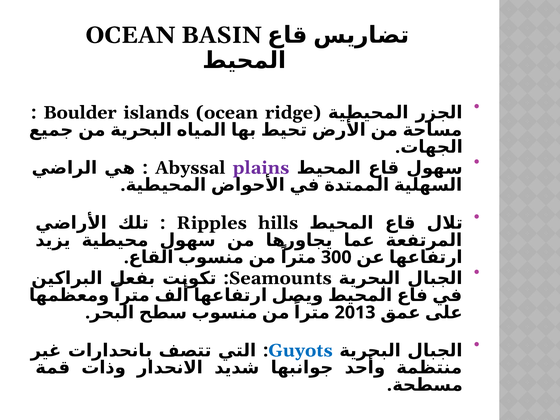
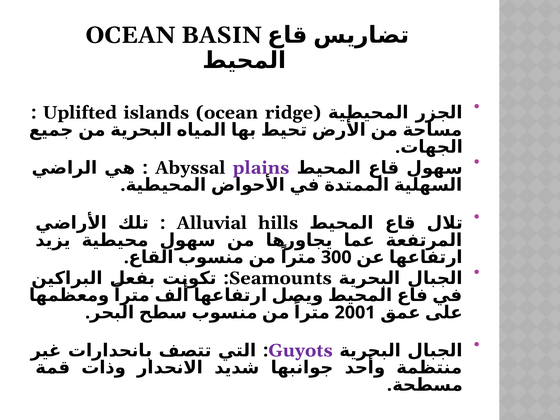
Boulder: Boulder -> Uplifted
Ripples: Ripples -> Alluvial
2013: 2013 -> 2001
Guyots colour: blue -> purple
